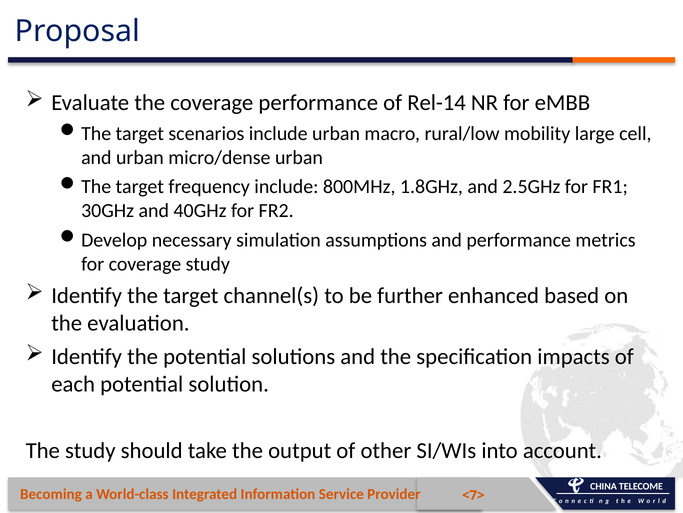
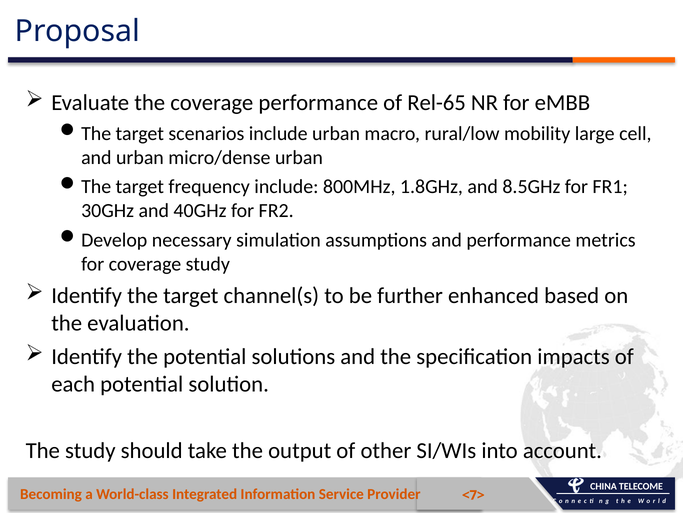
Rel-14: Rel-14 -> Rel-65
2.5GHz: 2.5GHz -> 8.5GHz
